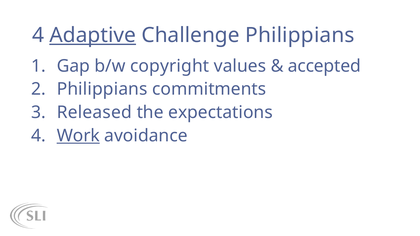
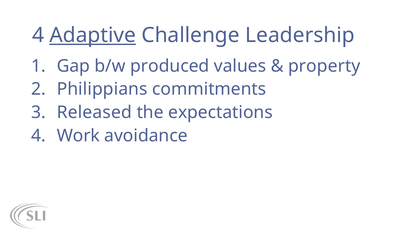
Challenge Philippians: Philippians -> Leadership
copyright: copyright -> produced
accepted: accepted -> property
Work underline: present -> none
